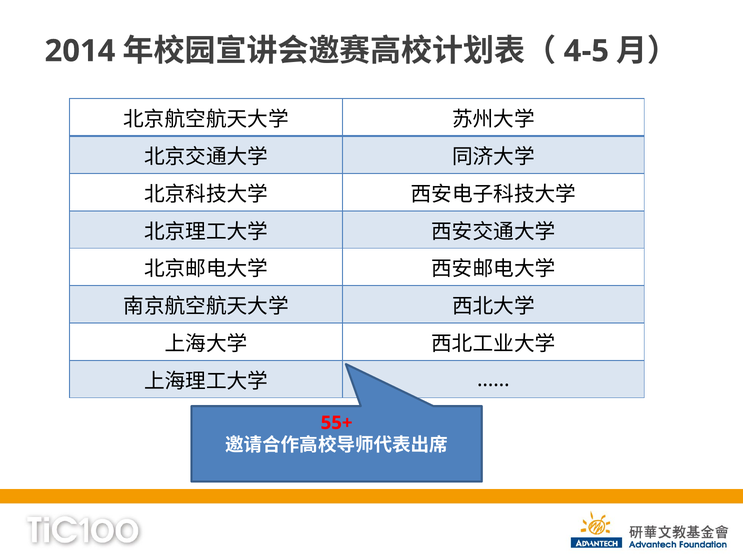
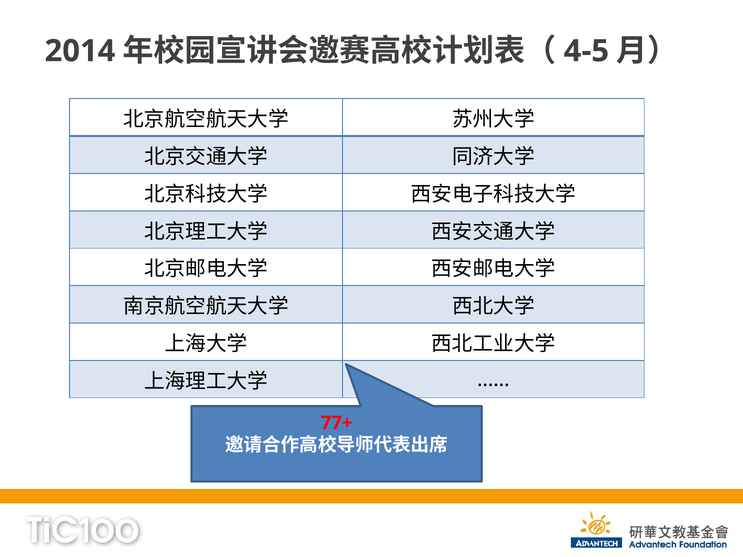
55+: 55+ -> 77+
